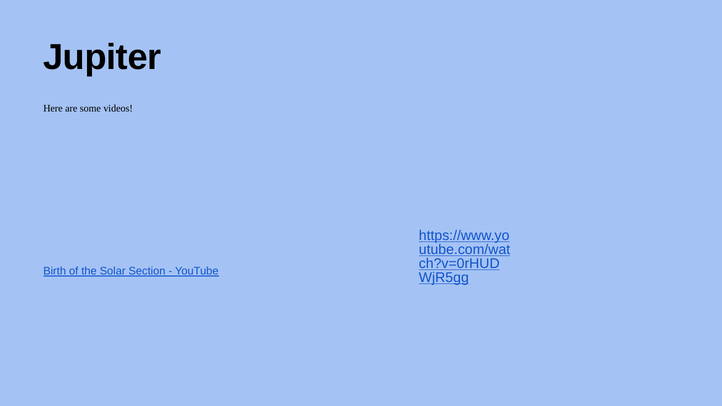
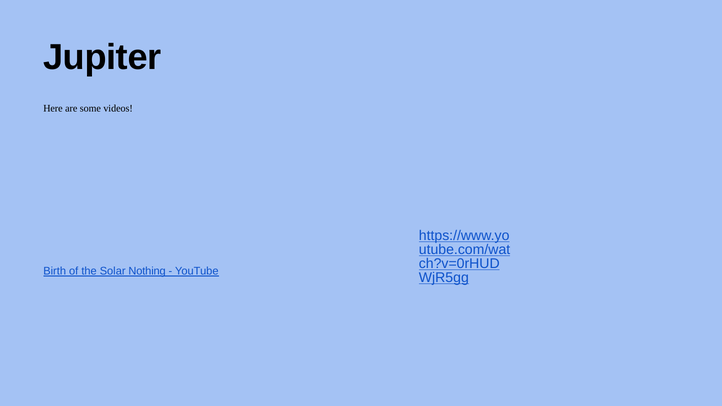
Section: Section -> Nothing
